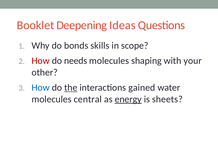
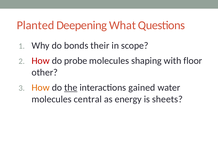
Booklet: Booklet -> Planted
Ideas: Ideas -> What
skills: skills -> their
needs: needs -> probe
your: your -> floor
How at (41, 88) colour: blue -> orange
energy underline: present -> none
